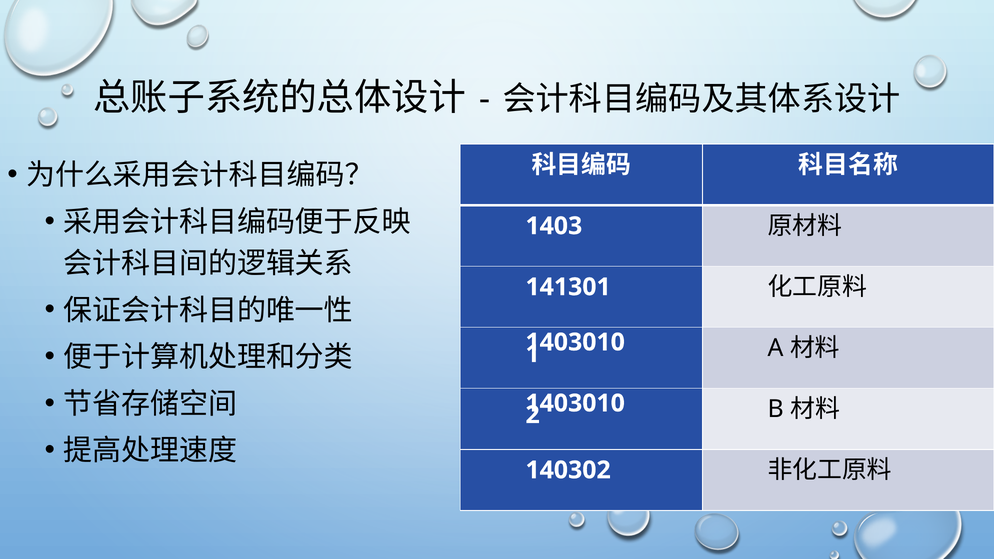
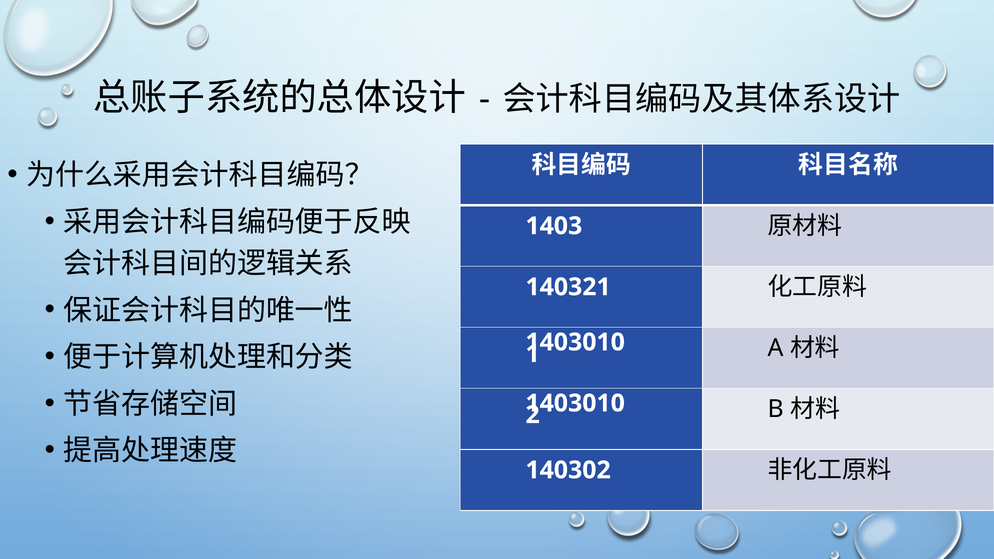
141301: 141301 -> 140321
